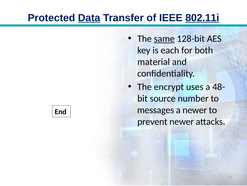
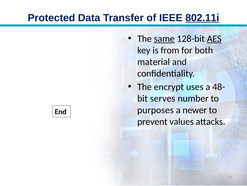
Data underline: present -> none
AES underline: none -> present
each: each -> from
source: source -> serves
messages: messages -> purposes
prevent newer: newer -> values
